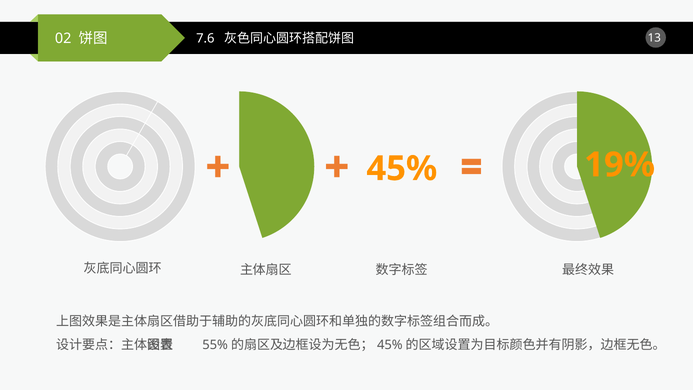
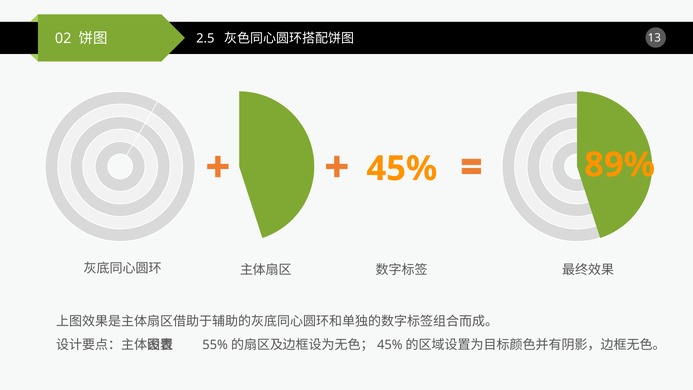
7.6: 7.6 -> 2.5
19%: 19% -> 89%
